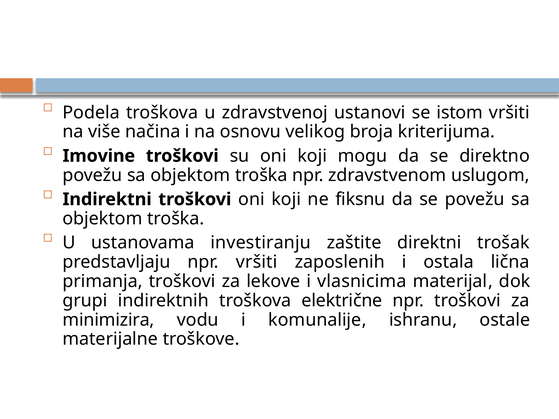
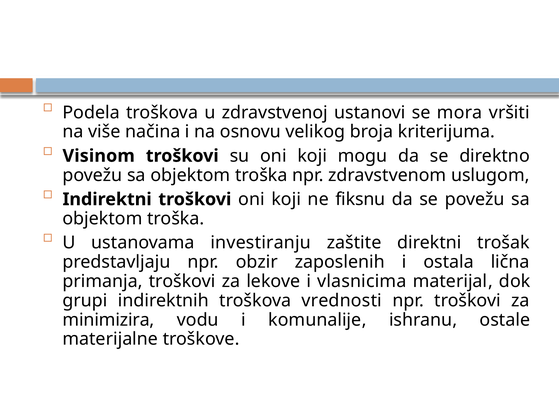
istom: istom -> mora
Imovine: Imovine -> Visinom
npr vršiti: vršiti -> obzir
električne: električne -> vrednosti
